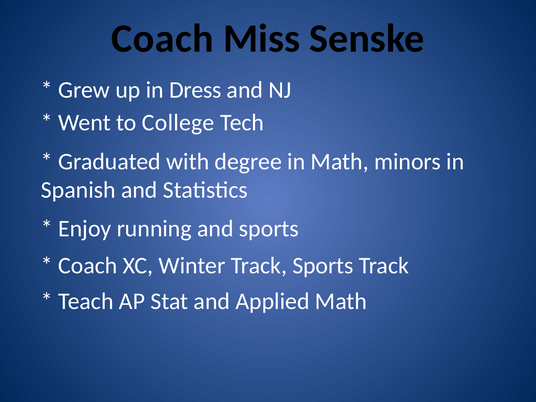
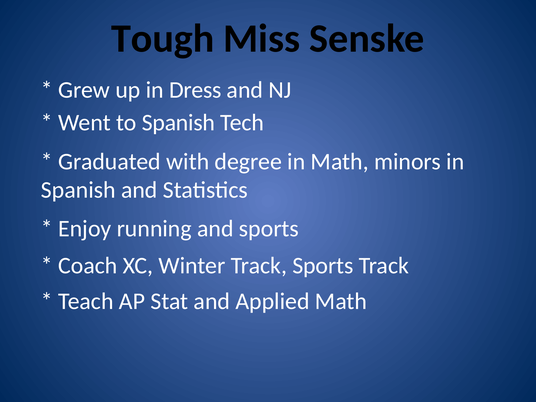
Coach at (162, 39): Coach -> Tough
to College: College -> Spanish
